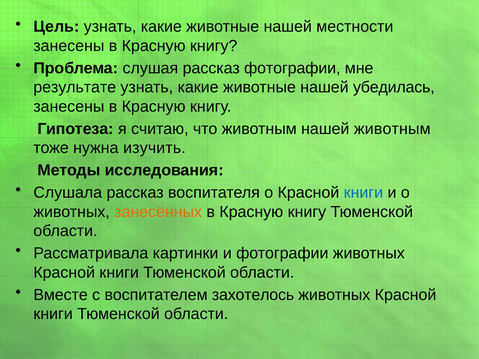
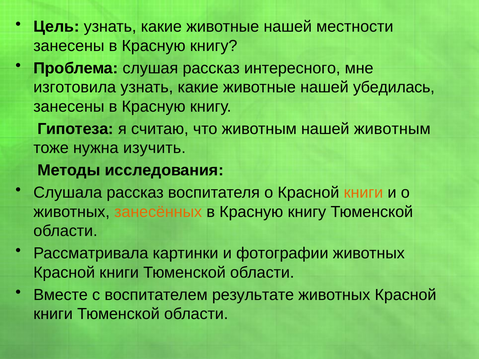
рассказ фотографии: фотографии -> интересного
результате: результате -> изготовила
книги at (363, 193) colour: blue -> orange
захотелось: захотелось -> результате
